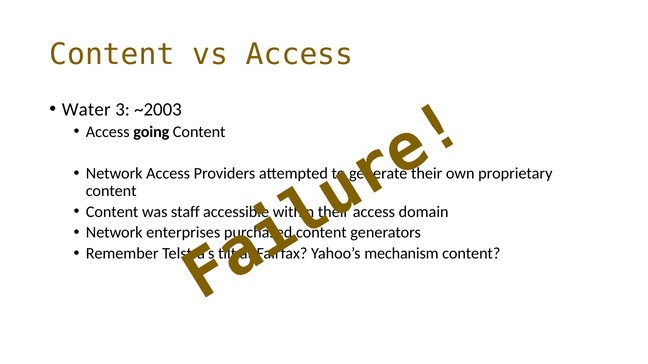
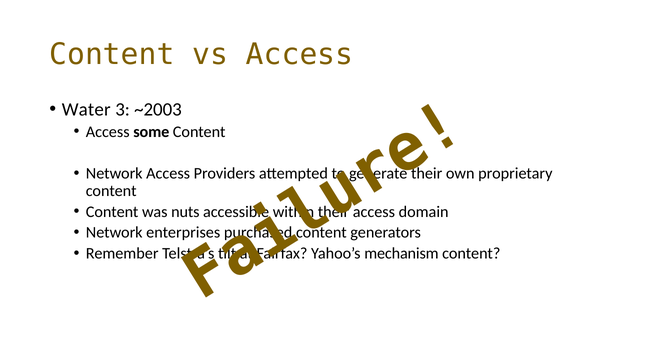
going: going -> some
staff: staff -> nuts
